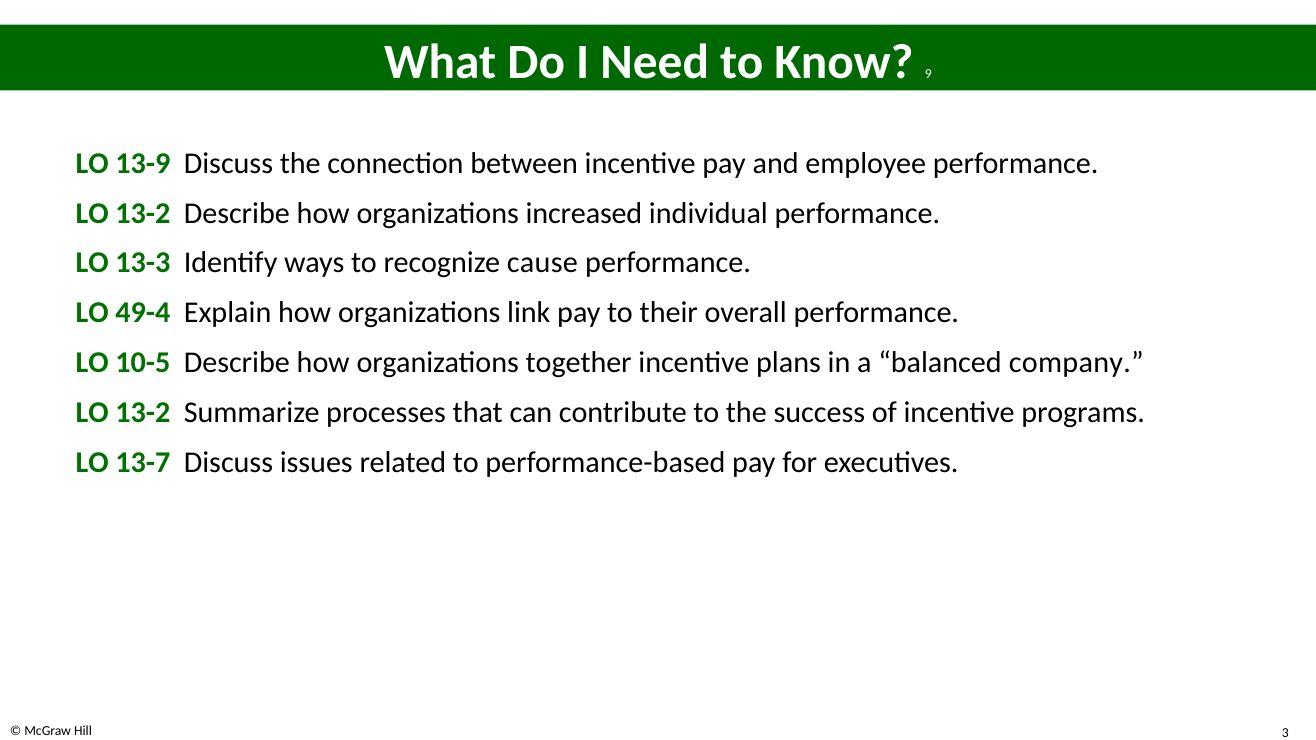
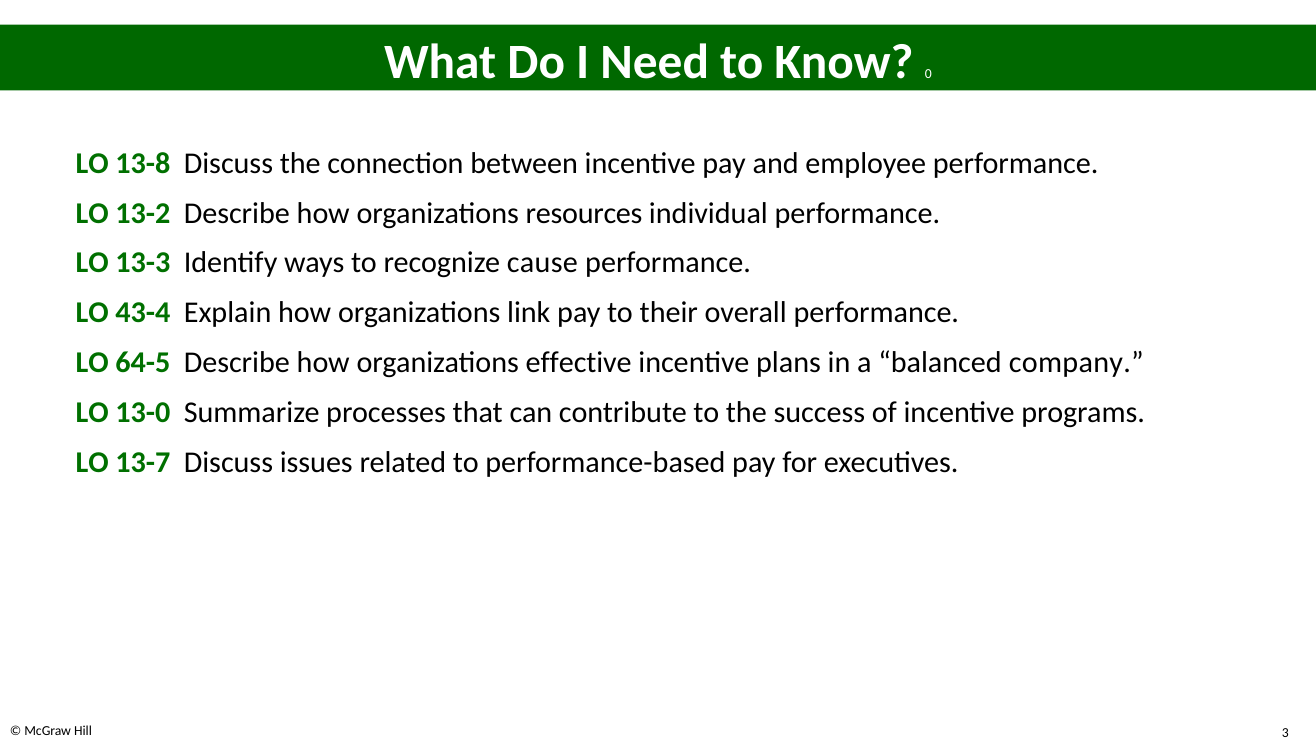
9: 9 -> 0
13-9: 13-9 -> 13-8
increased: increased -> resources
49-4: 49-4 -> 43-4
10-5: 10-5 -> 64-5
together: together -> effective
13-2 at (143, 413): 13-2 -> 13-0
